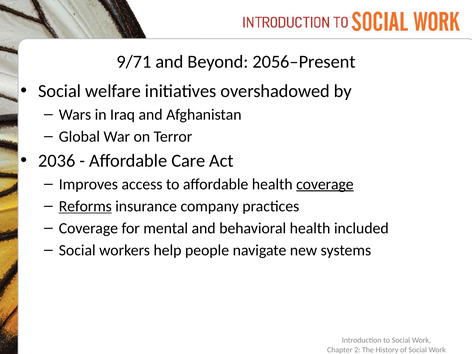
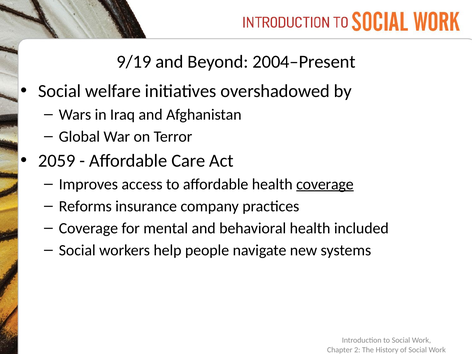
9/71: 9/71 -> 9/19
2056–Present: 2056–Present -> 2004–Present
2036: 2036 -> 2059
Reforms underline: present -> none
